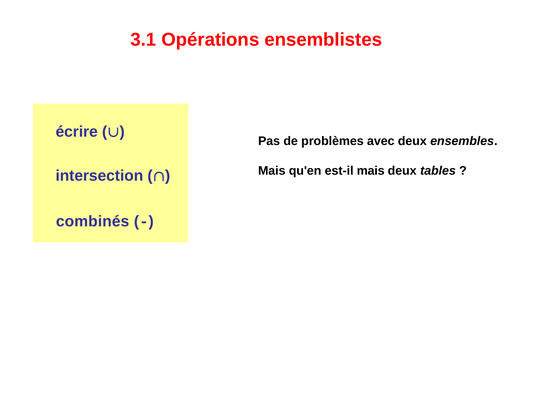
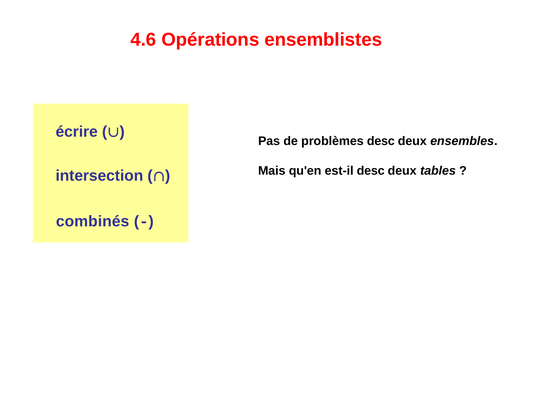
3.1: 3.1 -> 4.6
problèmes avec: avec -> desc
est-il mais: mais -> desc
